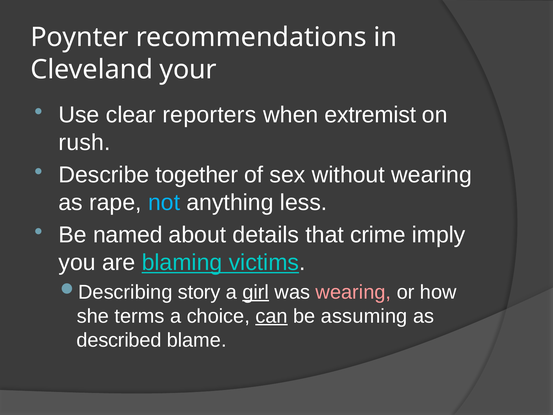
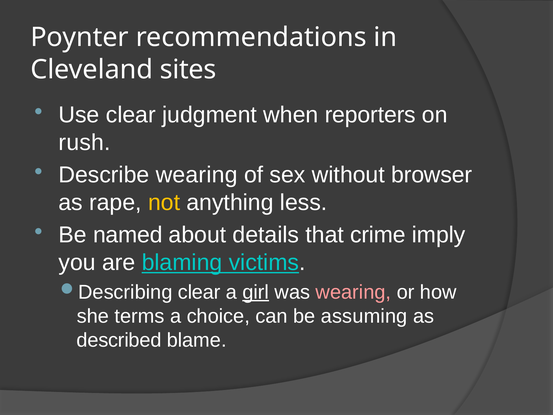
your: your -> sites
reporters: reporters -> judgment
extremist: extremist -> reporters
Describe together: together -> wearing
without wearing: wearing -> browser
not colour: light blue -> yellow
story at (199, 292): story -> clear
can underline: present -> none
